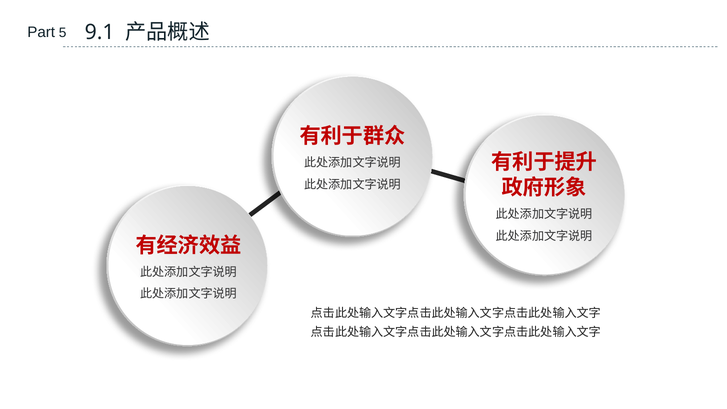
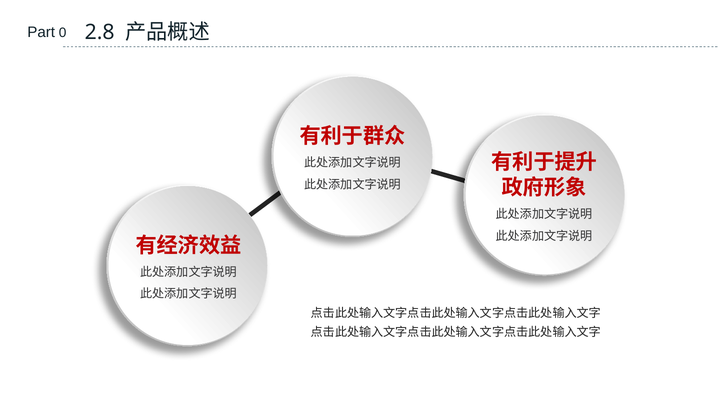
5: 5 -> 0
9.1: 9.1 -> 2.8
